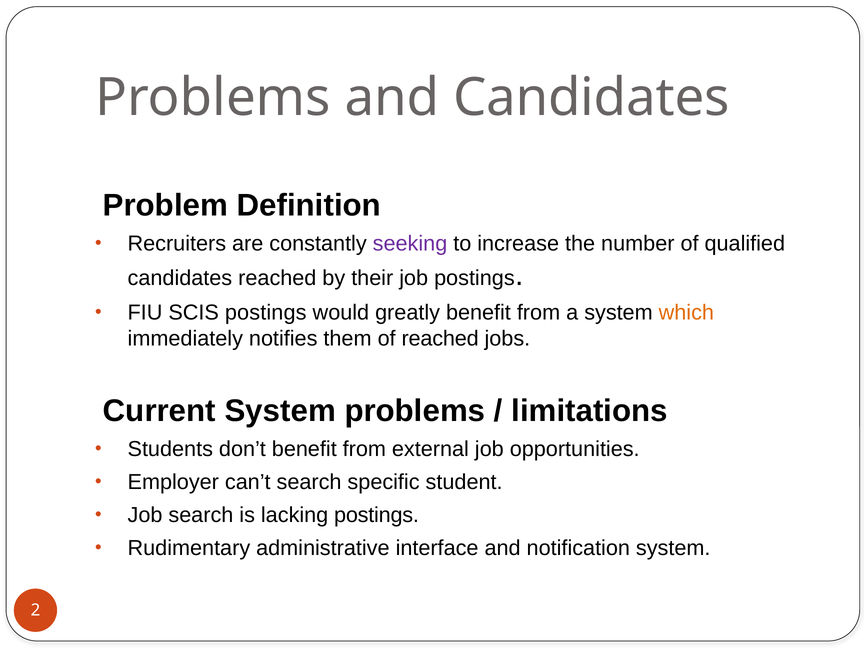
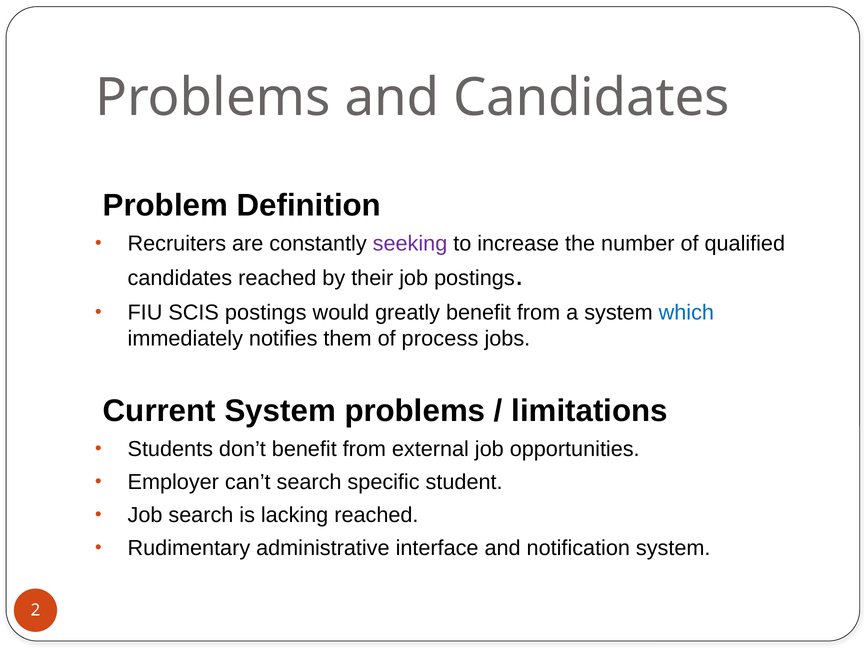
which colour: orange -> blue
of reached: reached -> process
lacking postings: postings -> reached
